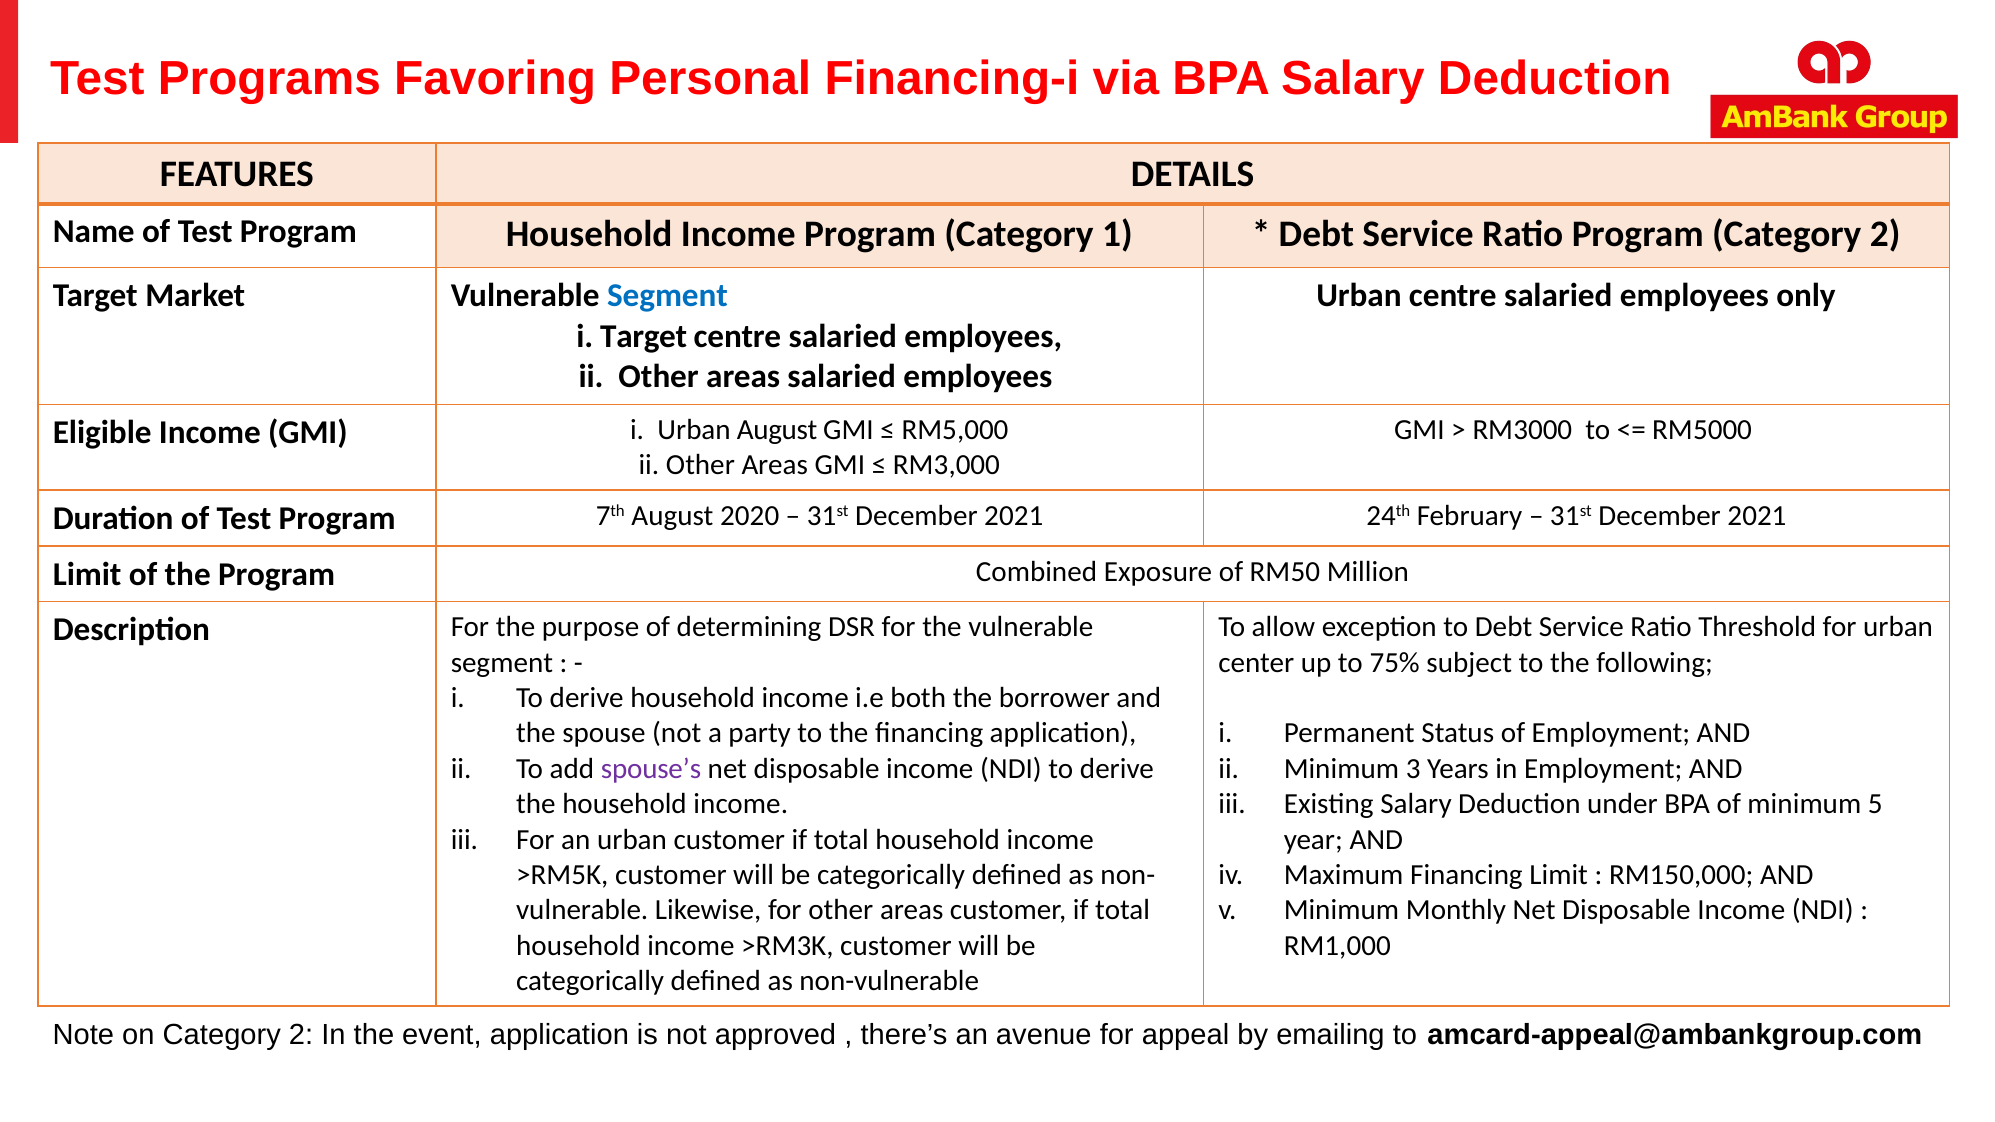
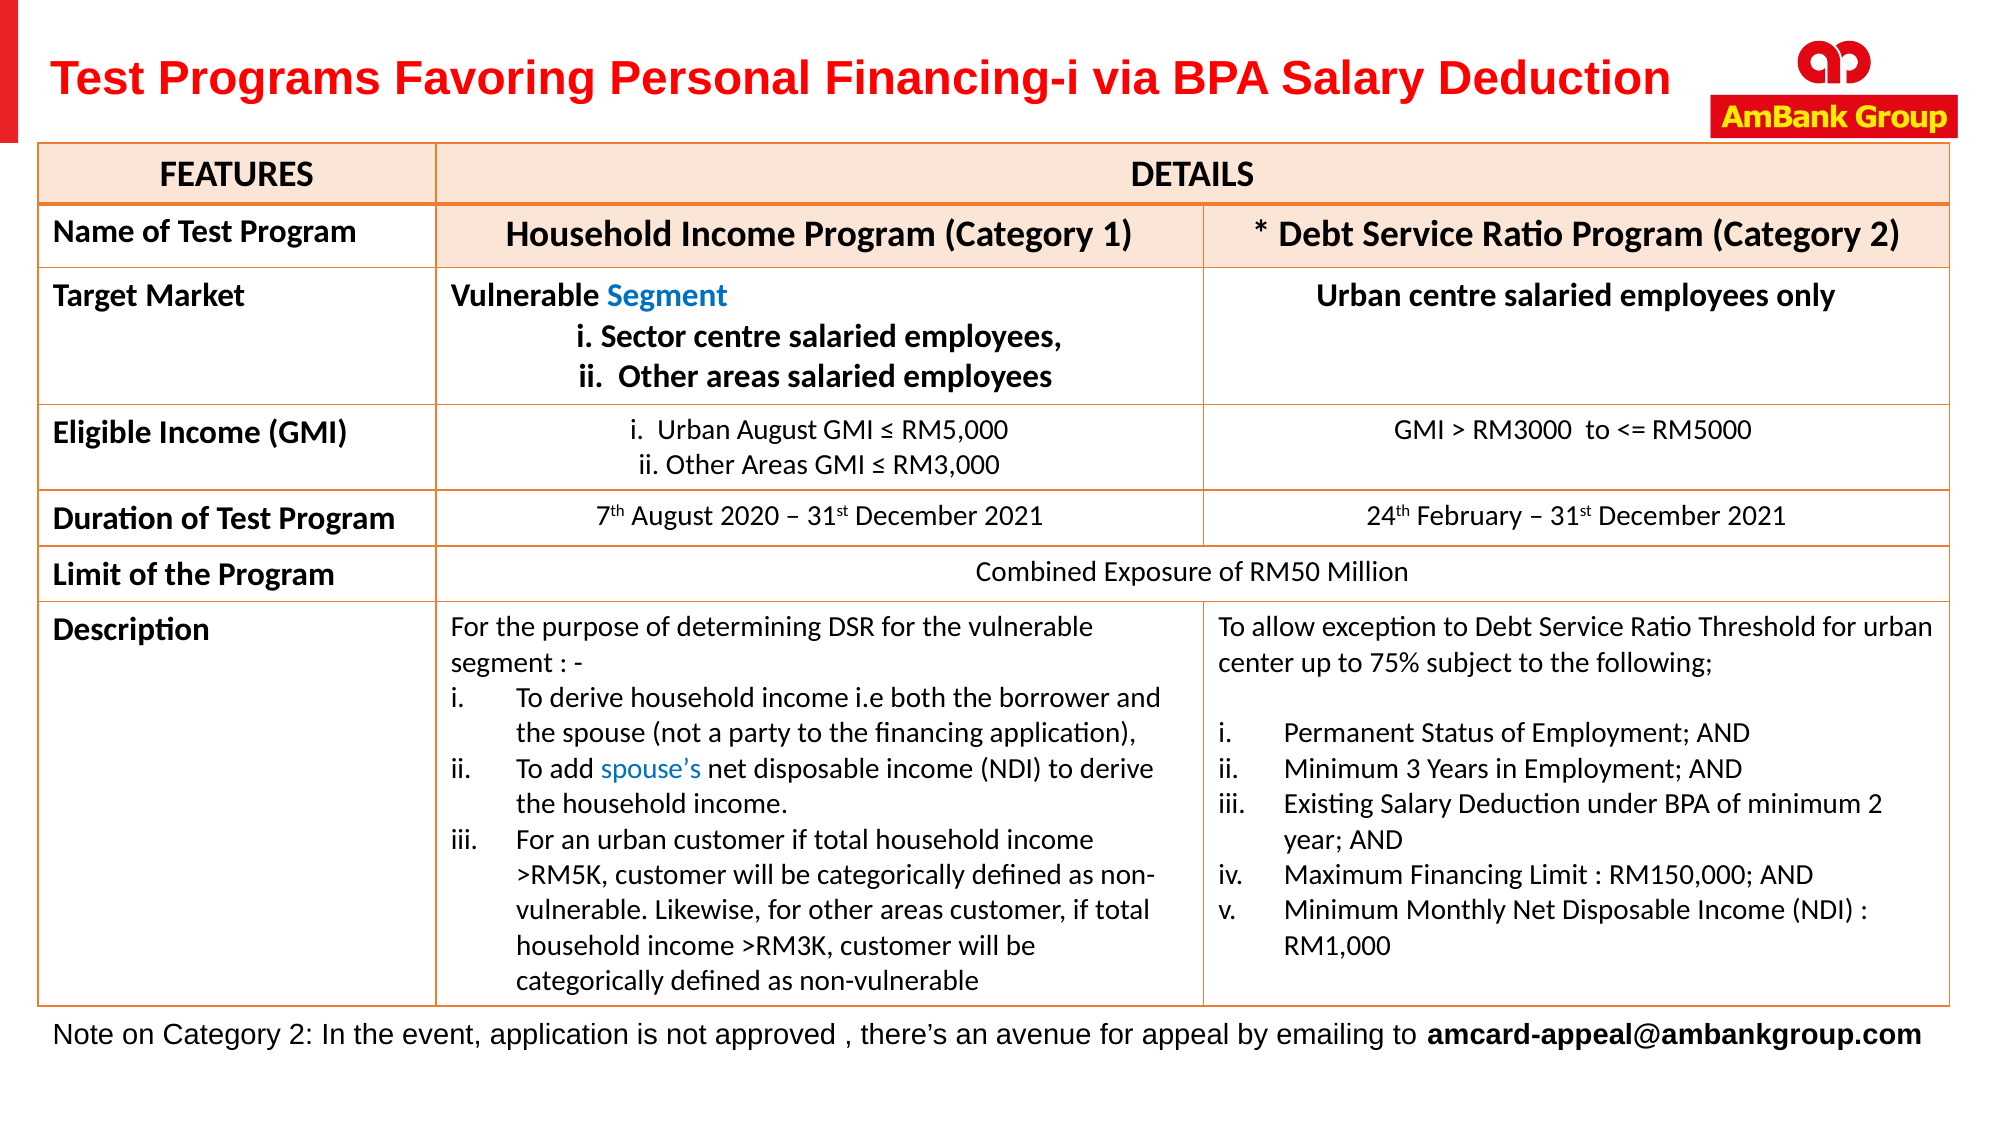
i Target: Target -> Sector
spouse’s colour: purple -> blue
minimum 5: 5 -> 2
